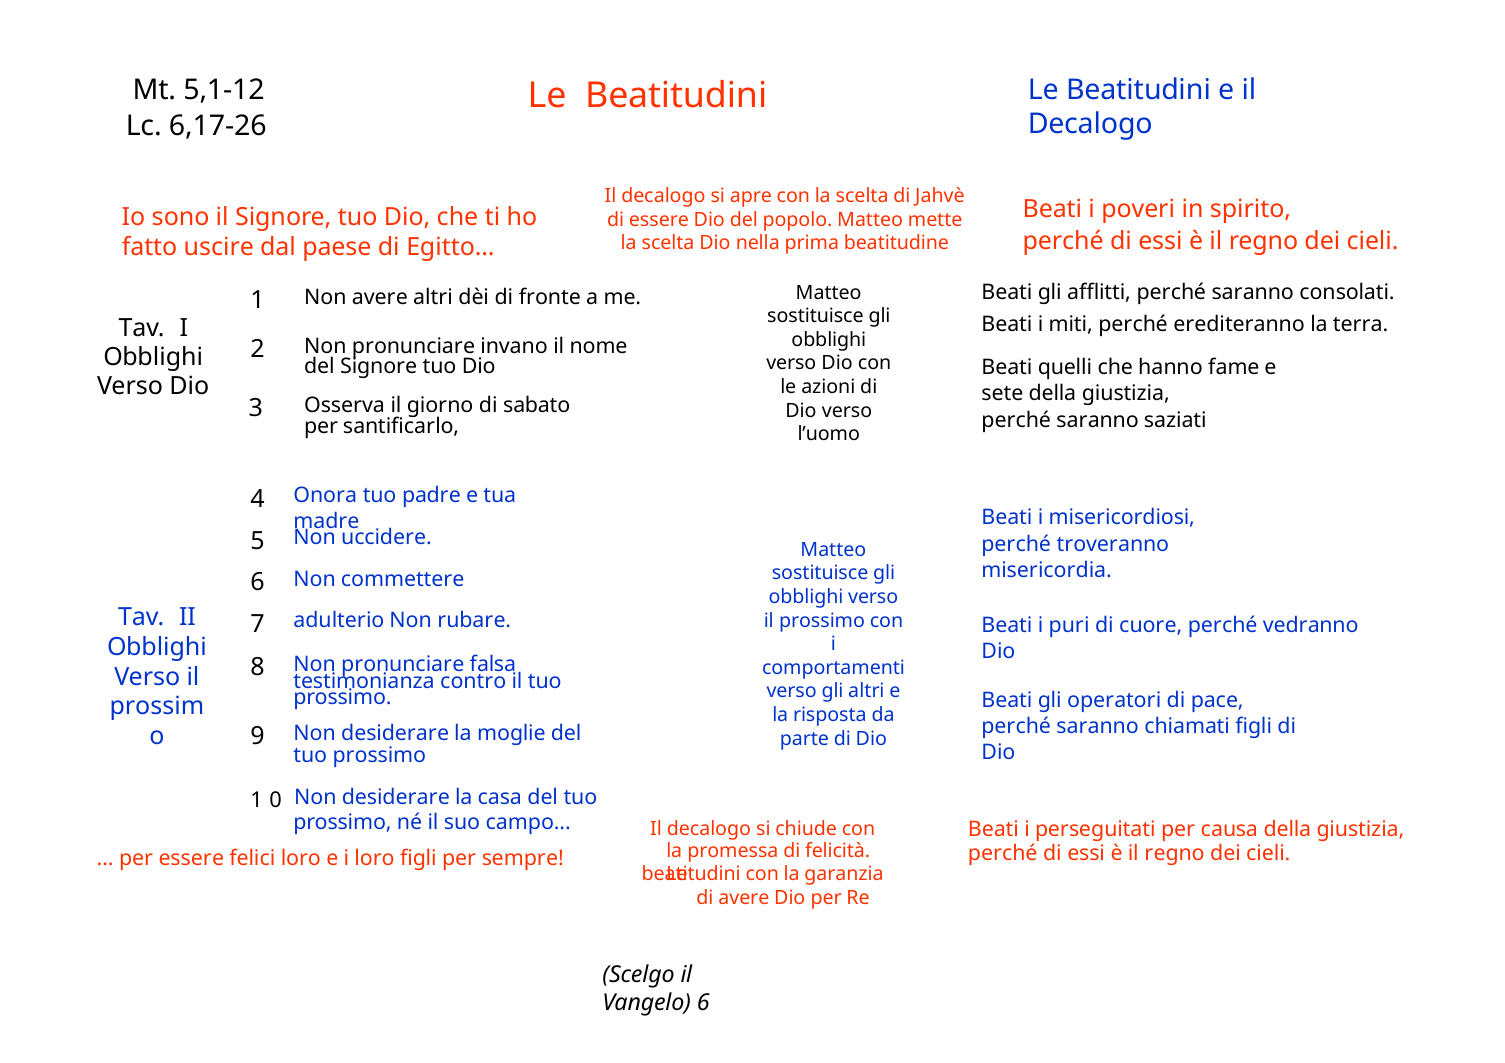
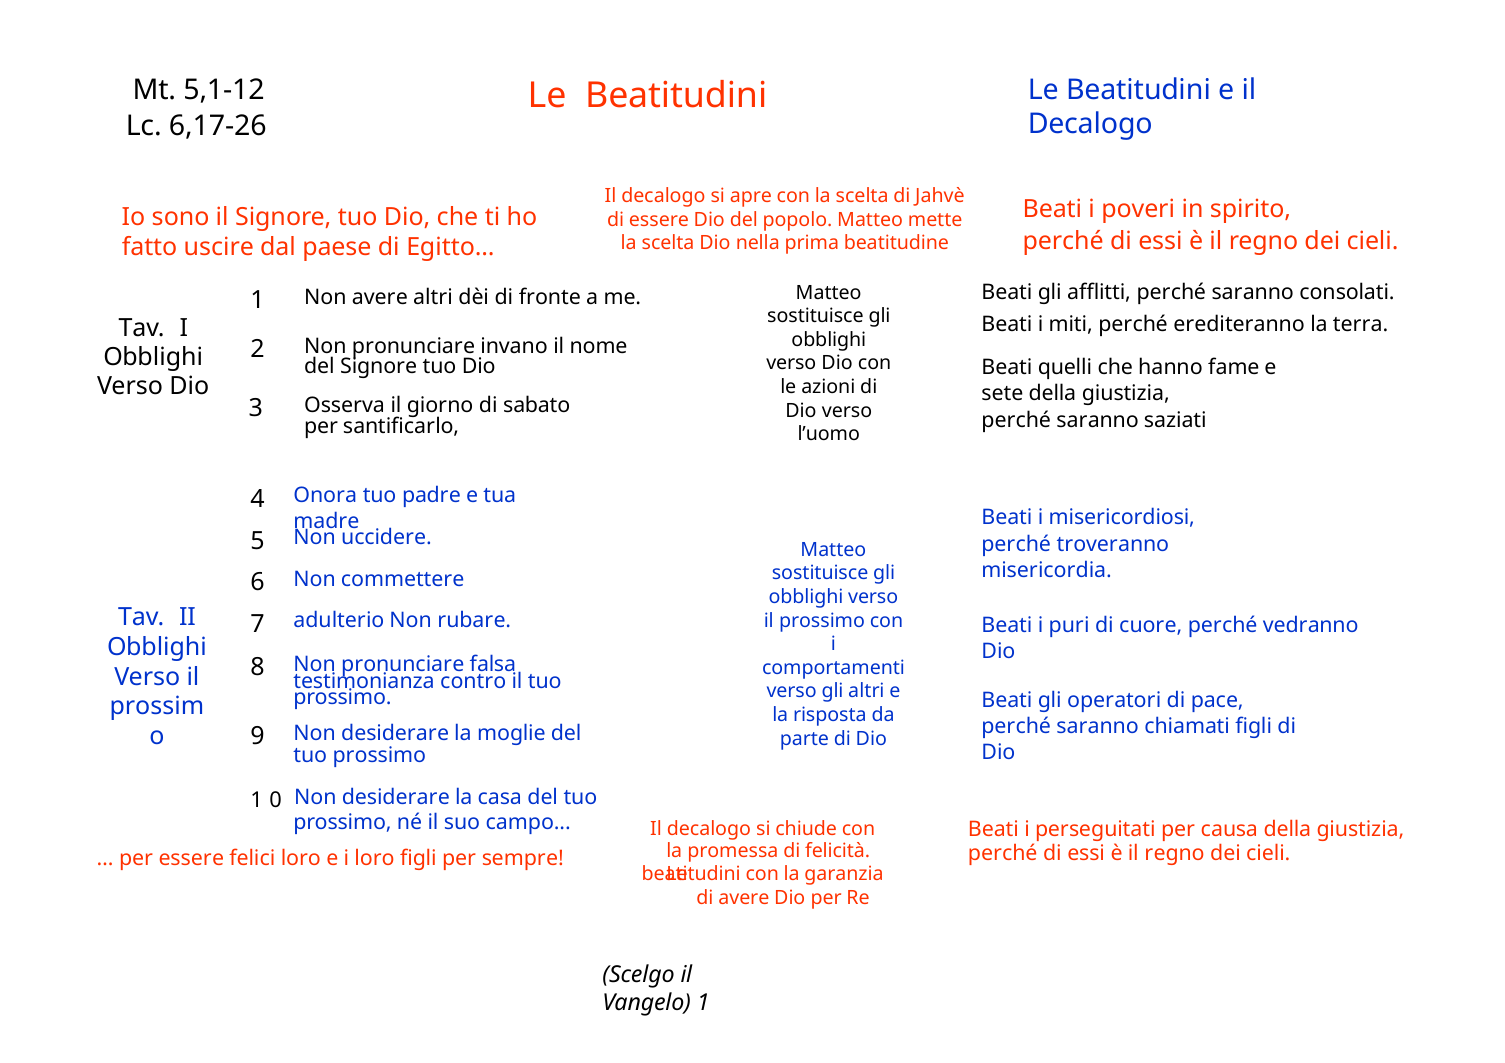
Vangelo 6: 6 -> 1
